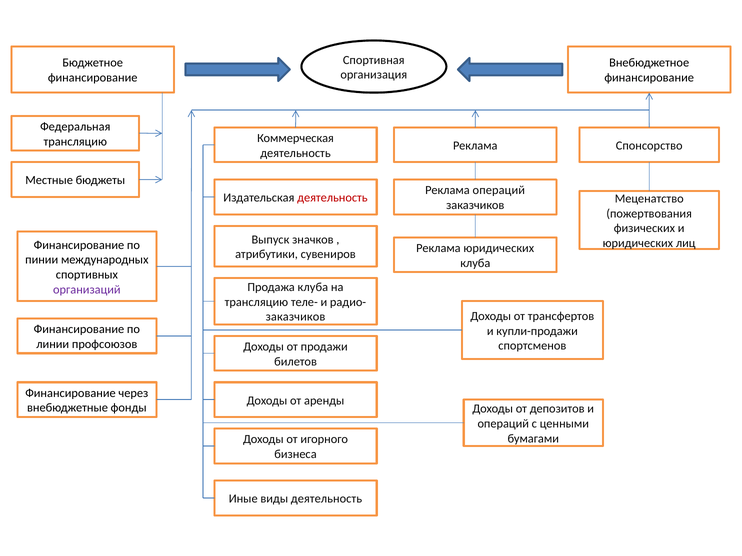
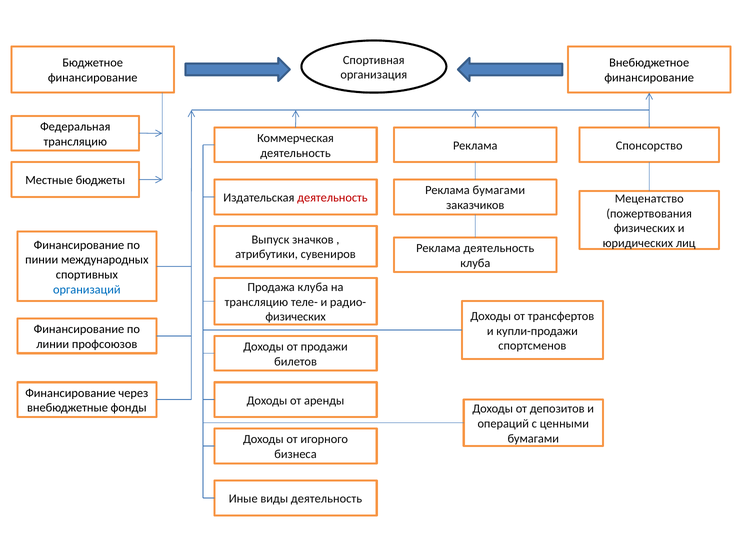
Реклама операций: операций -> бумагами
Реклама юридических: юридических -> деятельность
организаций colour: purple -> blue
заказчиков at (295, 317): заказчиков -> физических
